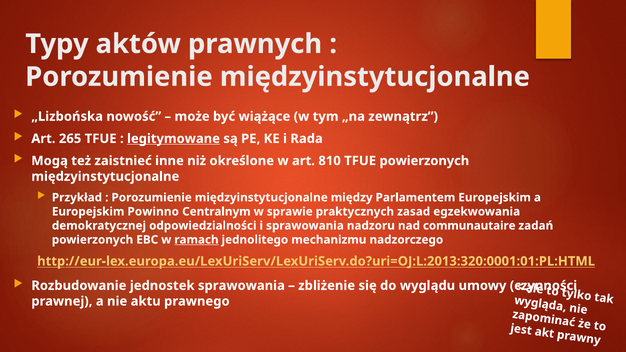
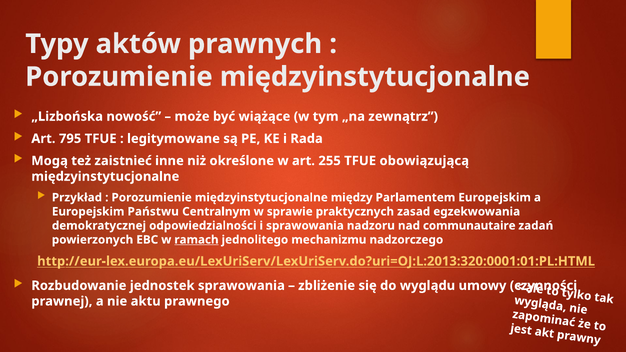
265: 265 -> 795
legitymowane underline: present -> none
810: 810 -> 255
TFUE powierzonych: powierzonych -> obowiązującą
Powinno: Powinno -> Państwu
